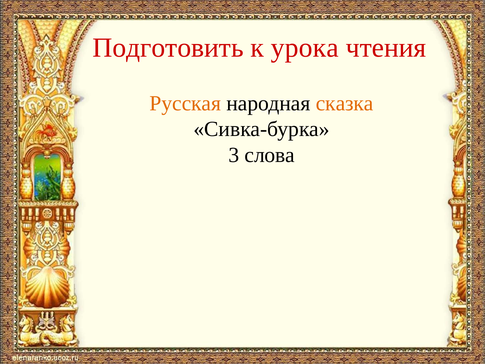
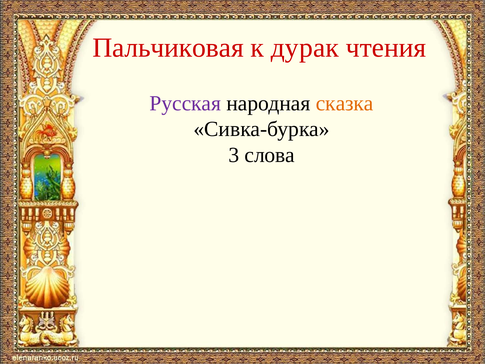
Подготовить: Подготовить -> Пальчиковая
урока: урока -> дурак
Русская colour: orange -> purple
